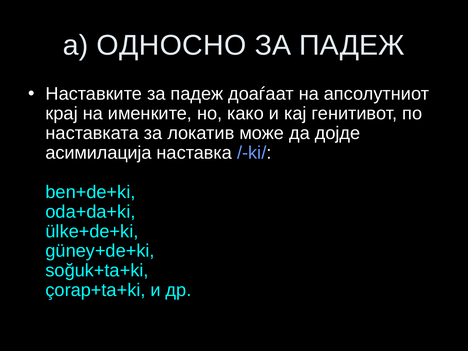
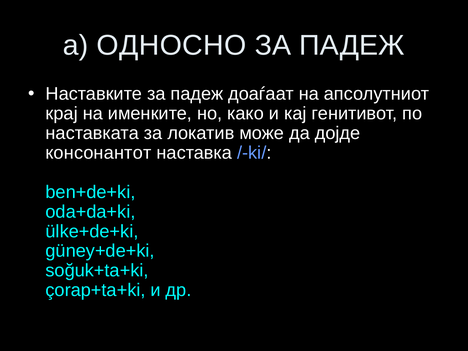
асимилација: асимилација -> консонантот
